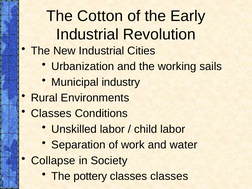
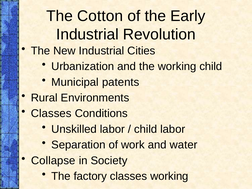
working sails: sails -> child
industry: industry -> patents
pottery: pottery -> factory
classes classes: classes -> working
